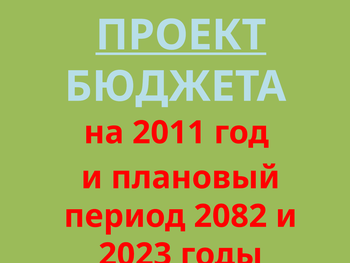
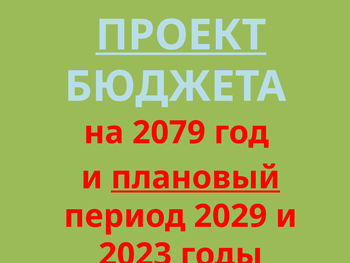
2011: 2011 -> 2079
плановый underline: none -> present
2082: 2082 -> 2029
